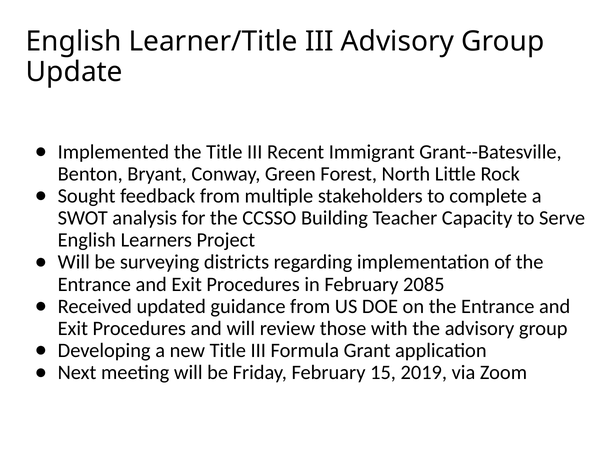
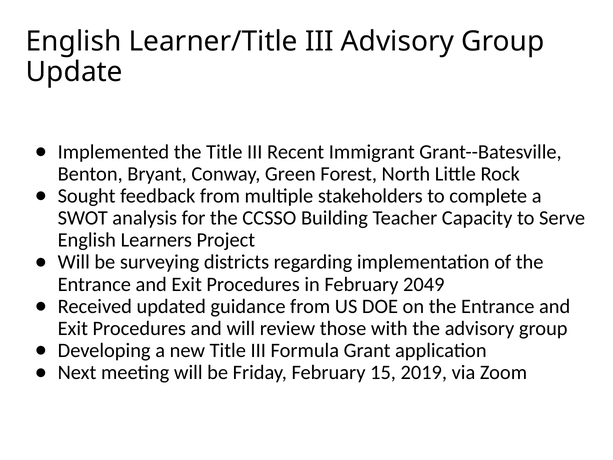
2085: 2085 -> 2049
